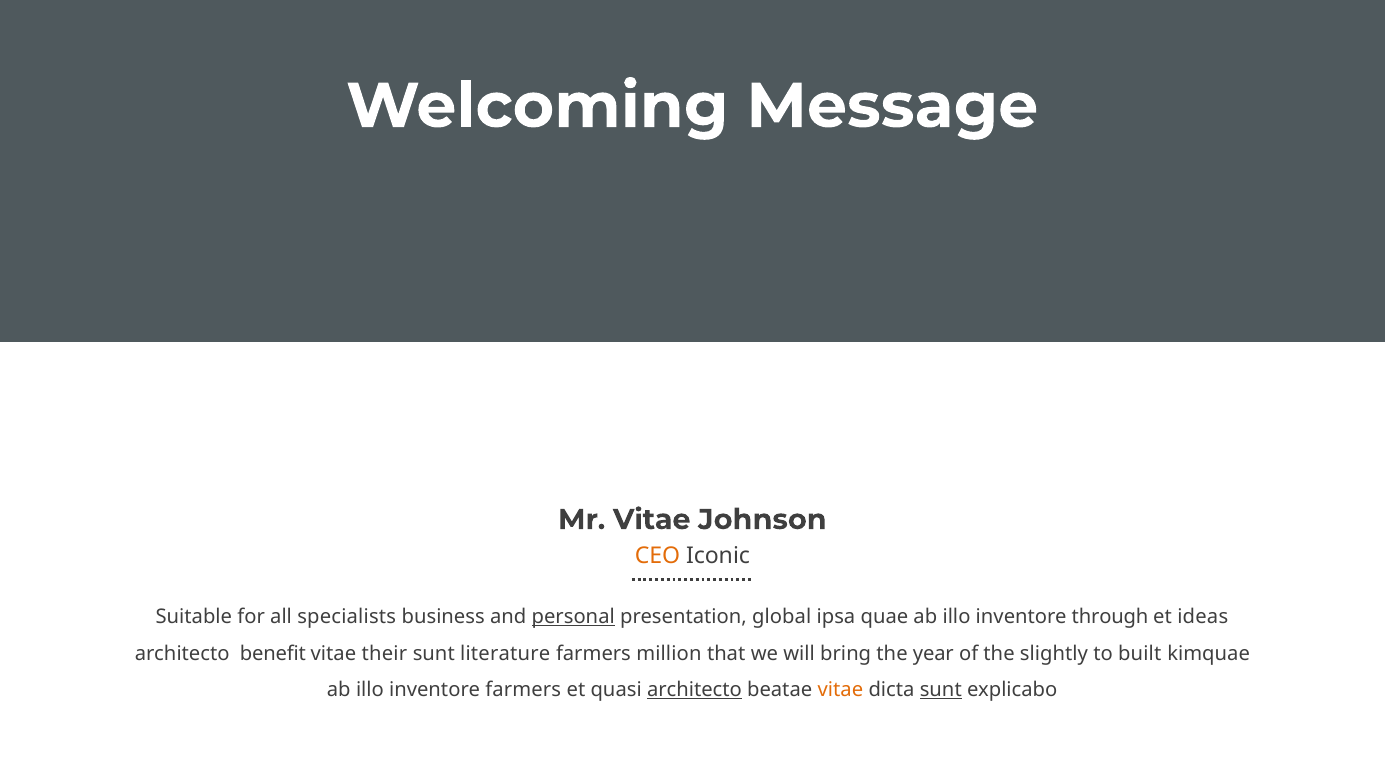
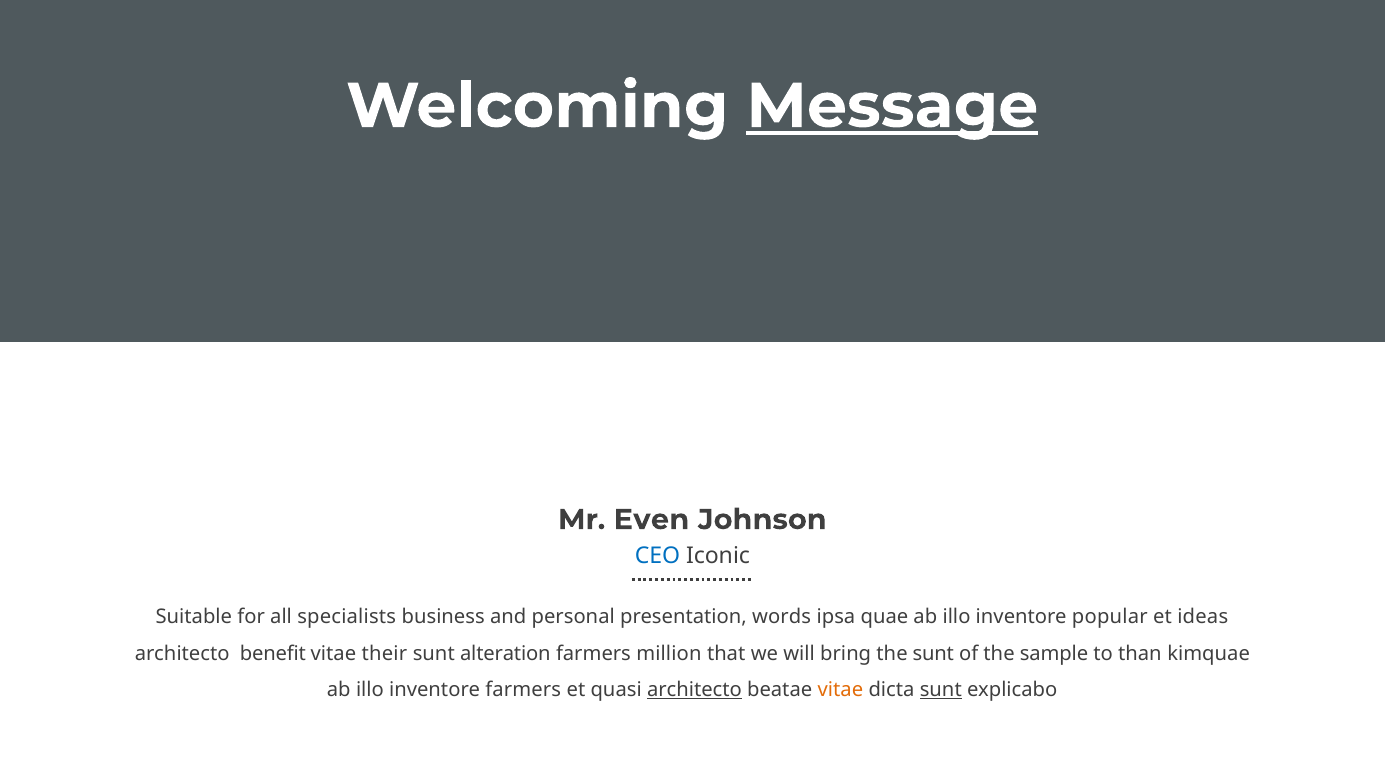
Message underline: none -> present
Mr Vitae: Vitae -> Even
CEO colour: orange -> blue
personal underline: present -> none
global: global -> words
through: through -> popular
literature: literature -> alteration
the year: year -> sunt
slightly: slightly -> sample
built: built -> than
